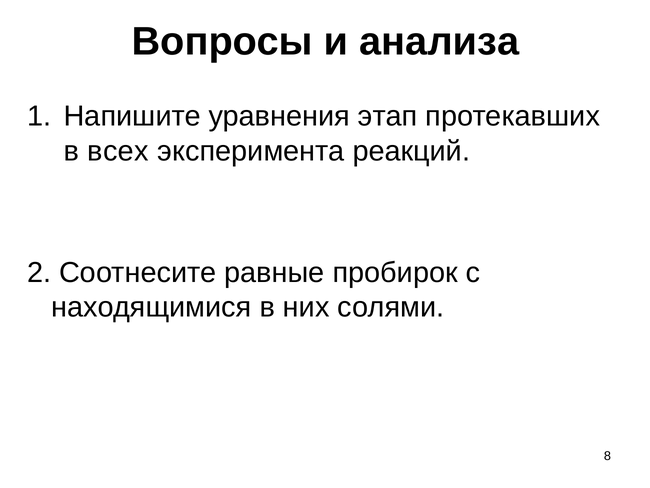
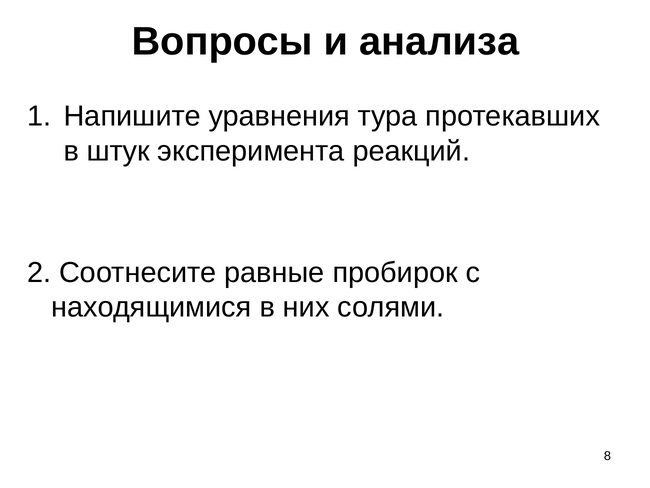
этап: этап -> тура
всех: всех -> штук
